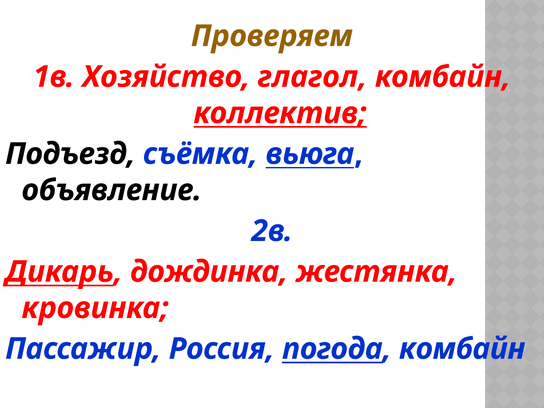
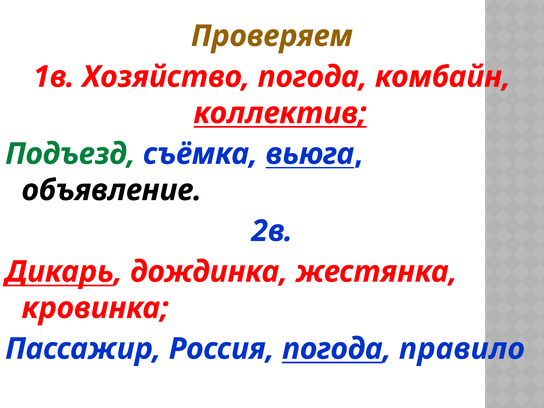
Хозяйство глагол: глагол -> погода
Подъезд colour: black -> green
погода комбайн: комбайн -> правило
